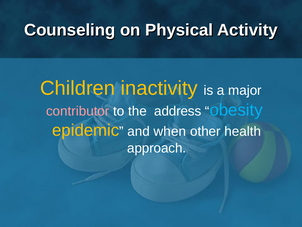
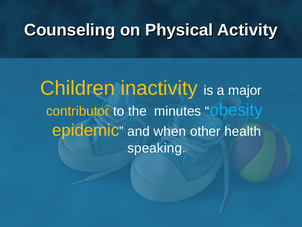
contributor colour: pink -> yellow
address: address -> minutes
approach: approach -> speaking
